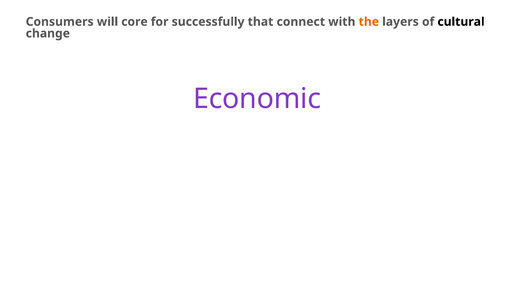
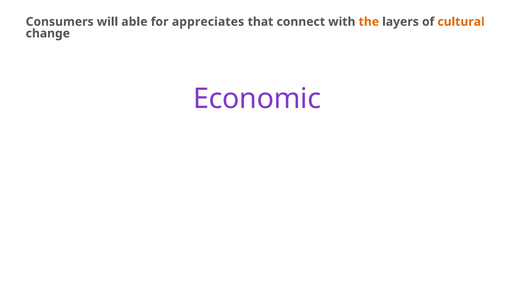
core: core -> able
successfully: successfully -> appreciates
cultural colour: black -> orange
